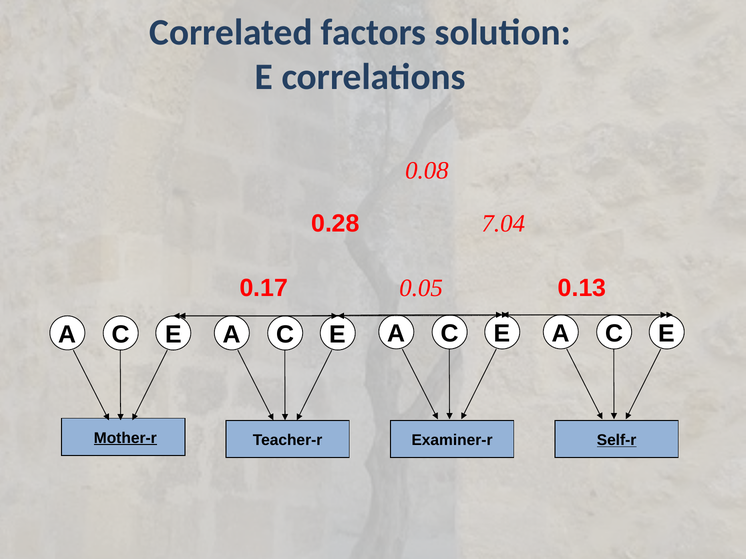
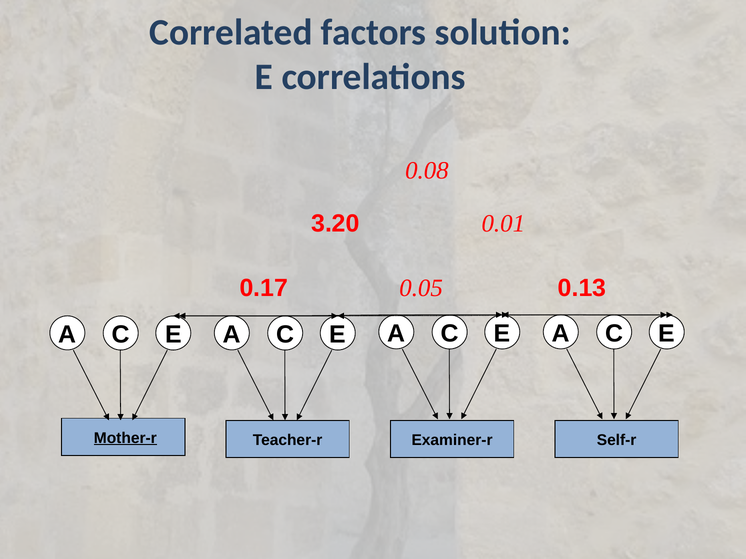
0.28: 0.28 -> 3.20
7.04: 7.04 -> 0.01
Self-r underline: present -> none
